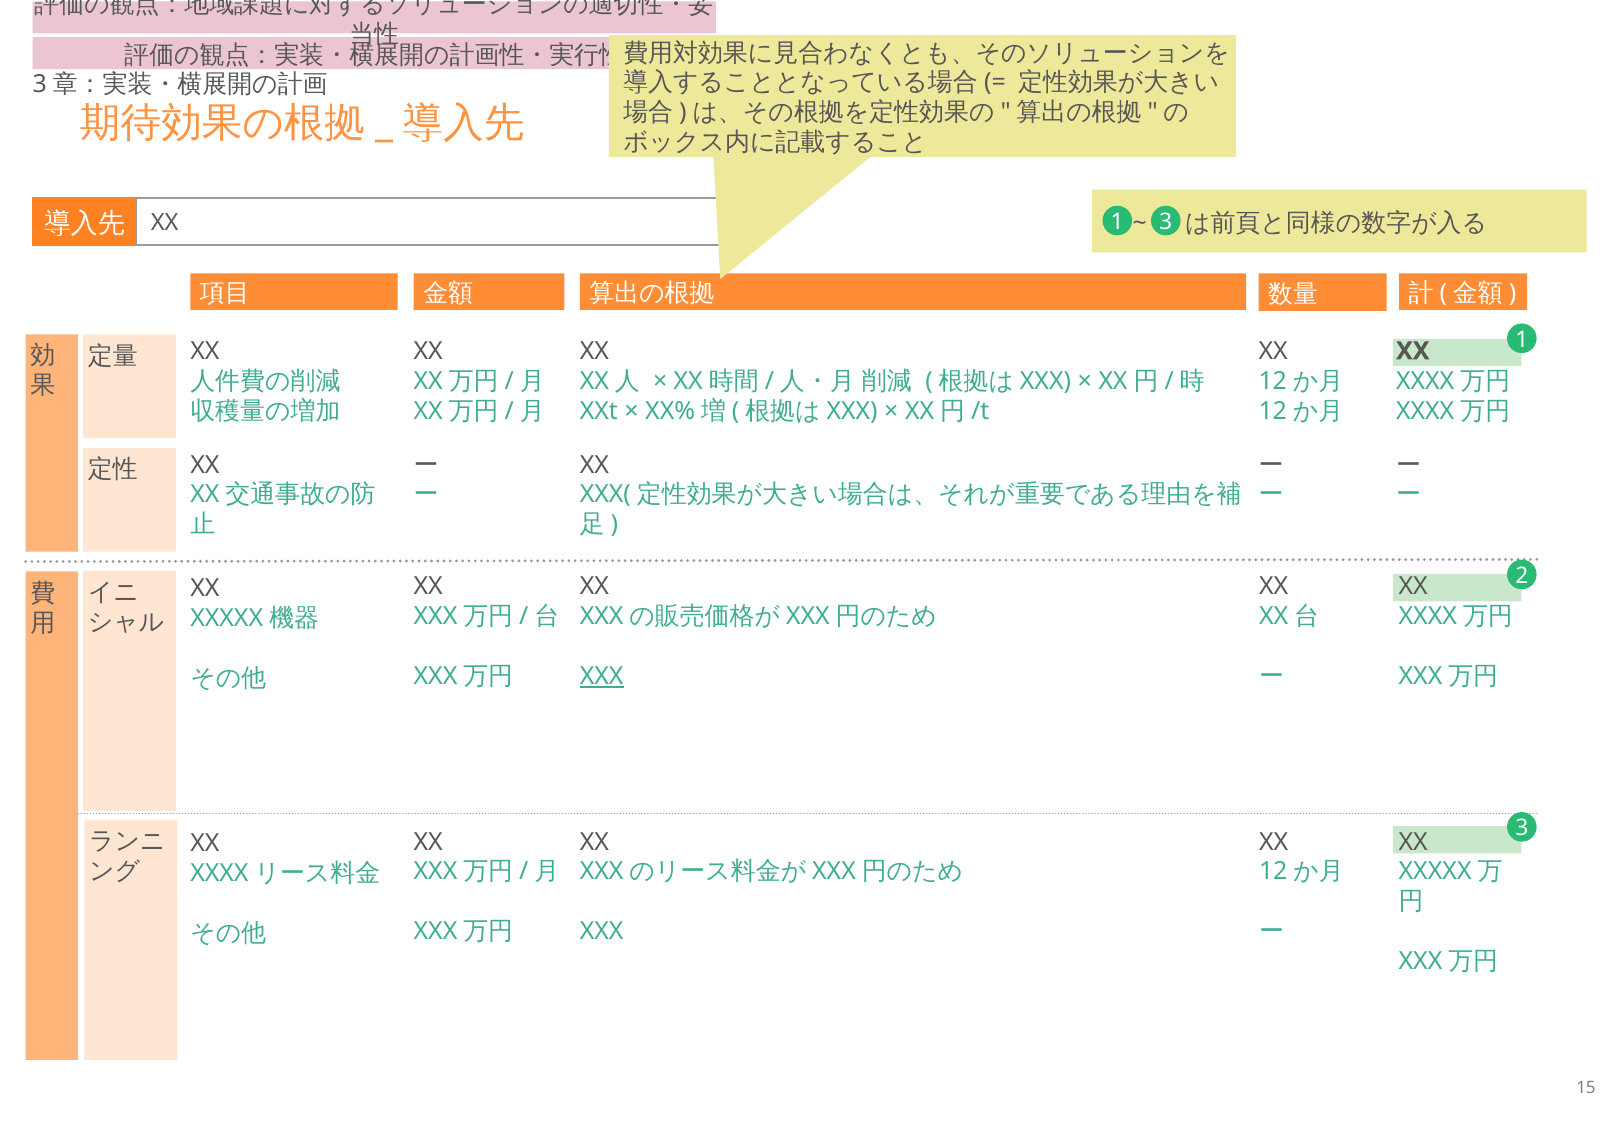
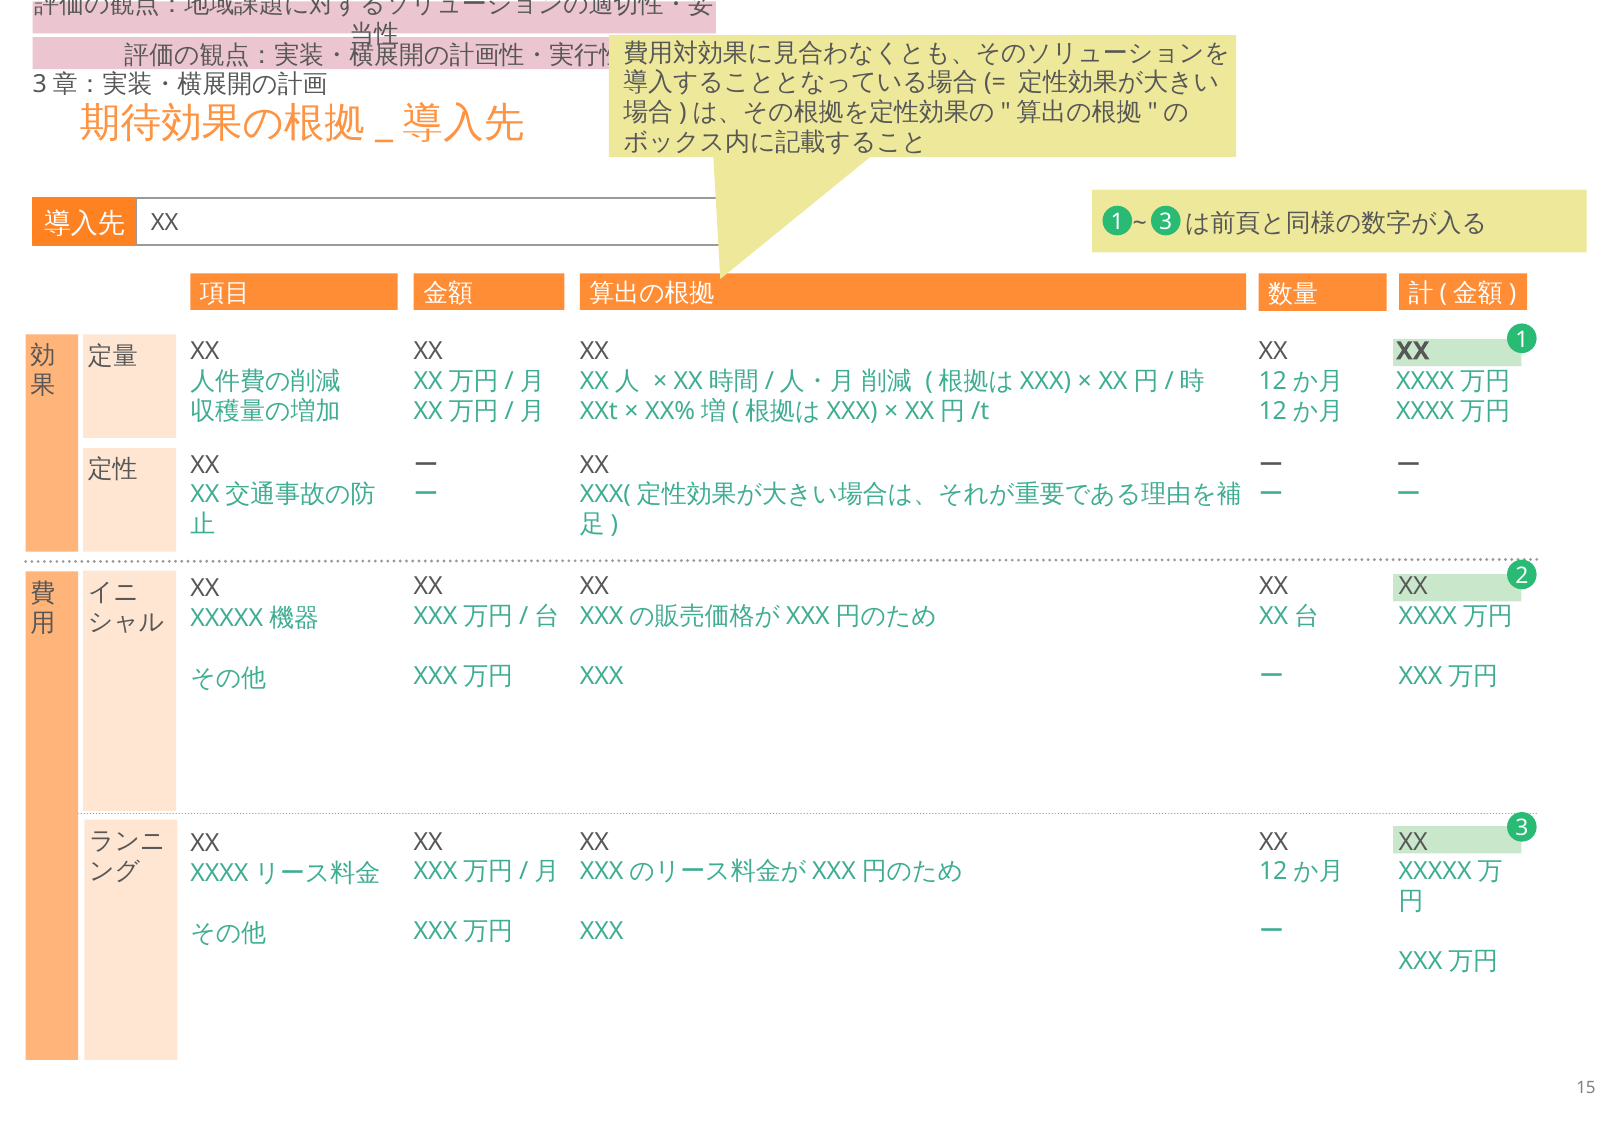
XXX at (602, 676) underline: present -> none
